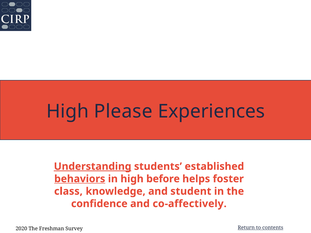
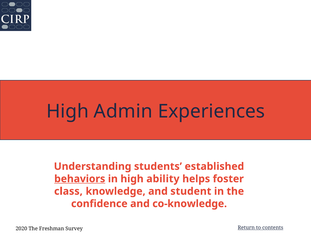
Please: Please -> Admin
Understanding underline: present -> none
before: before -> ability
co-affectively: co-affectively -> co-knowledge
